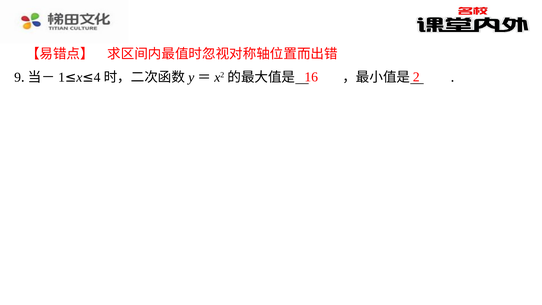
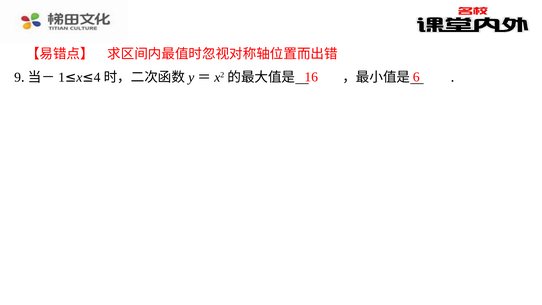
2: 2 -> 6
